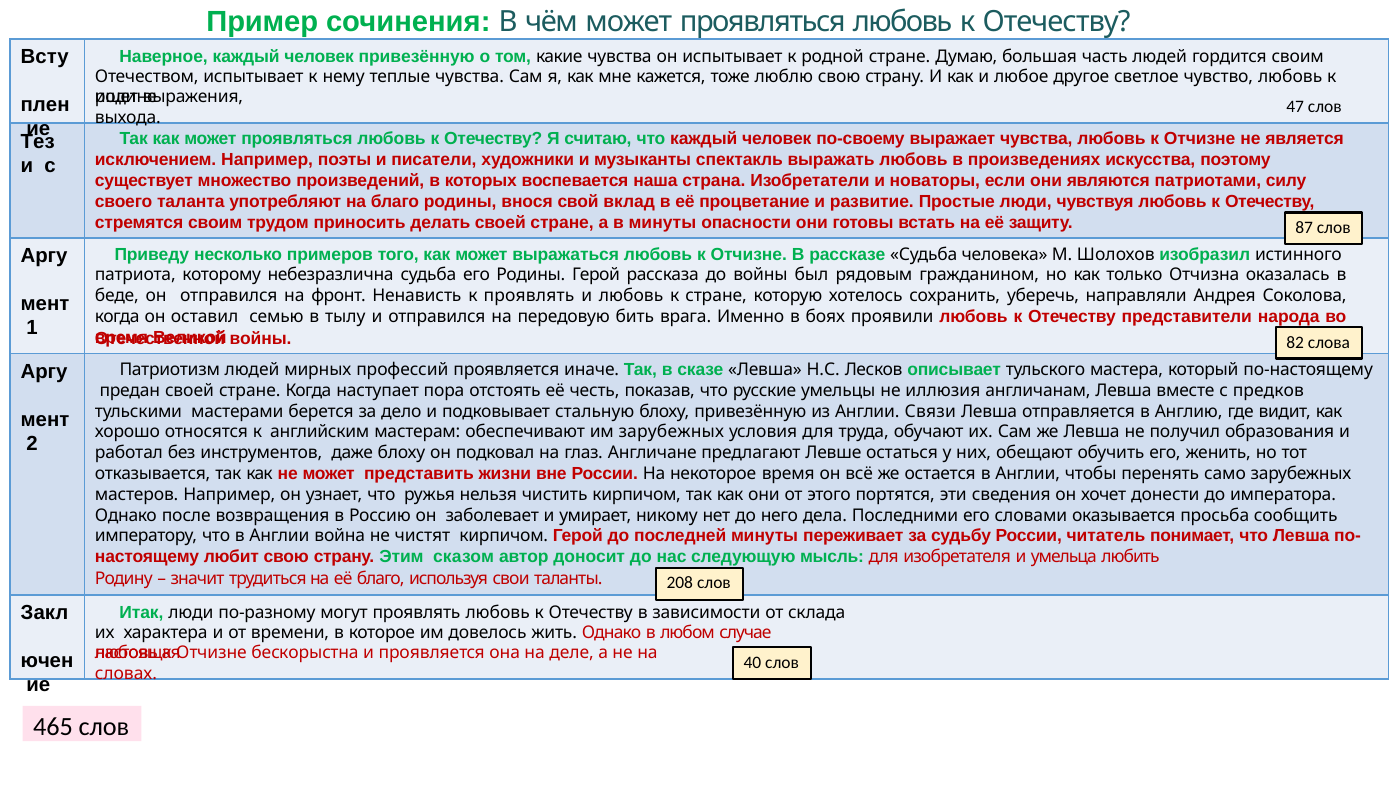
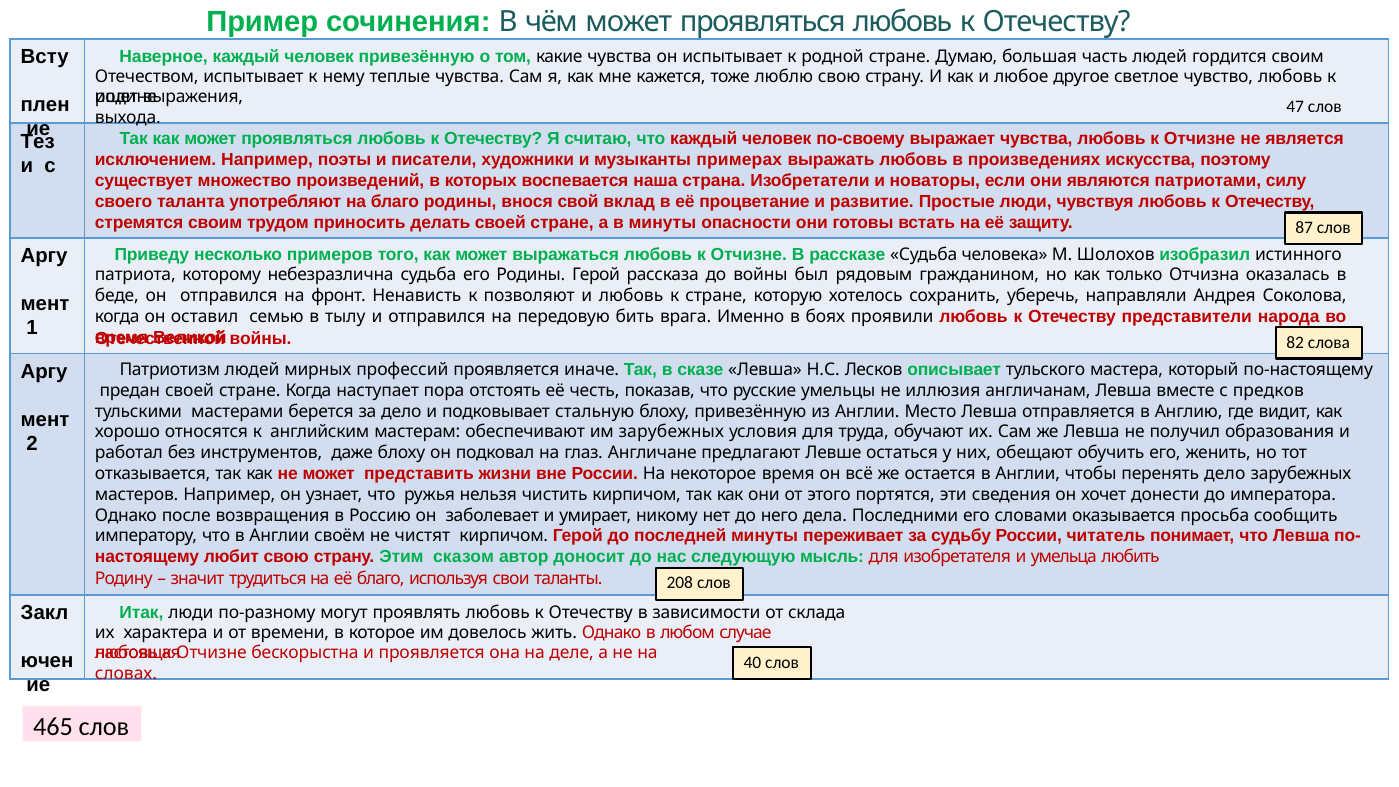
спектакль: спектакль -> примерах
к проявлять: проявлять -> позволяют
Связи: Связи -> Место
перенять само: само -> дело
война: война -> своём
